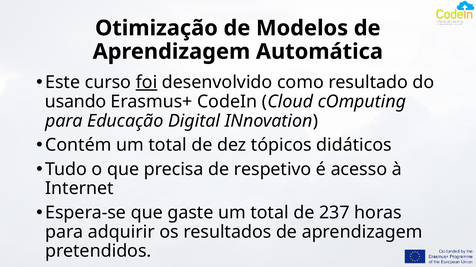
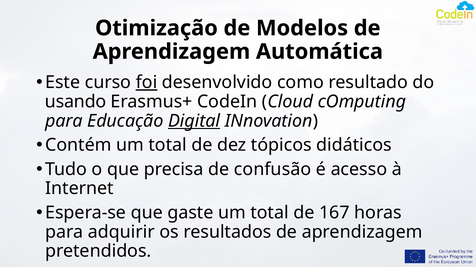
Digital underline: none -> present
respetivo: respetivo -> confusão
237: 237 -> 167
